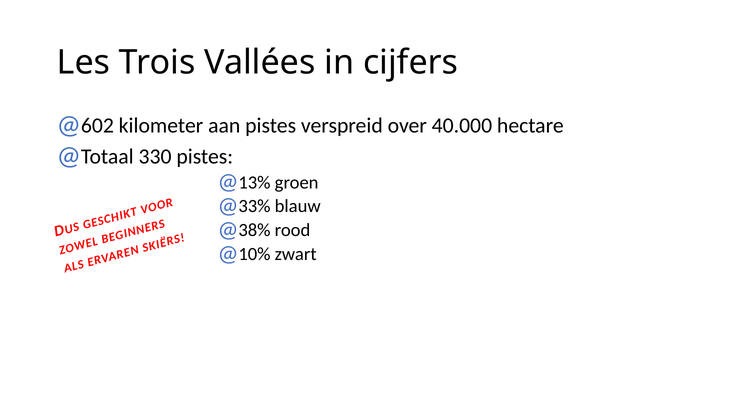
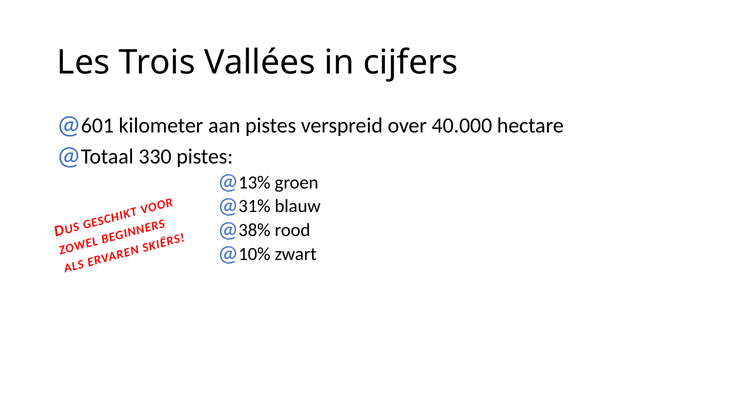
602: 602 -> 601
33%: 33% -> 31%
